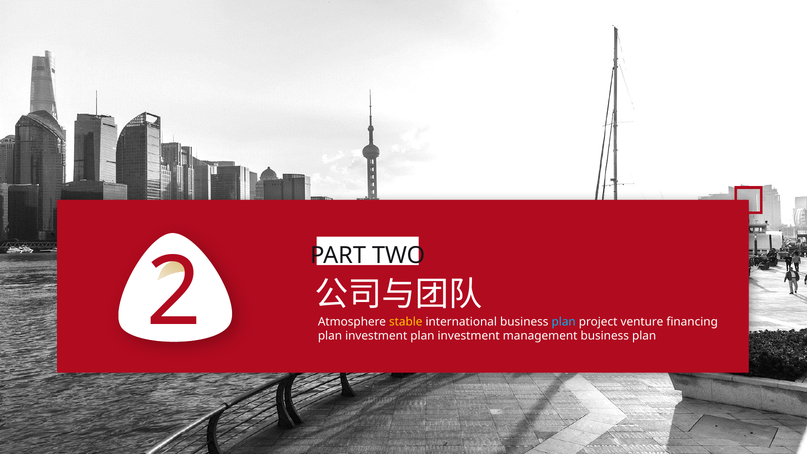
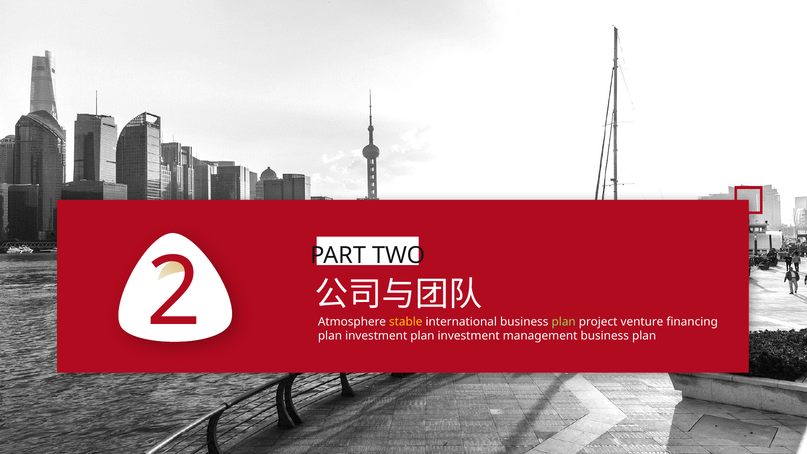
plan at (564, 322) colour: light blue -> light green
